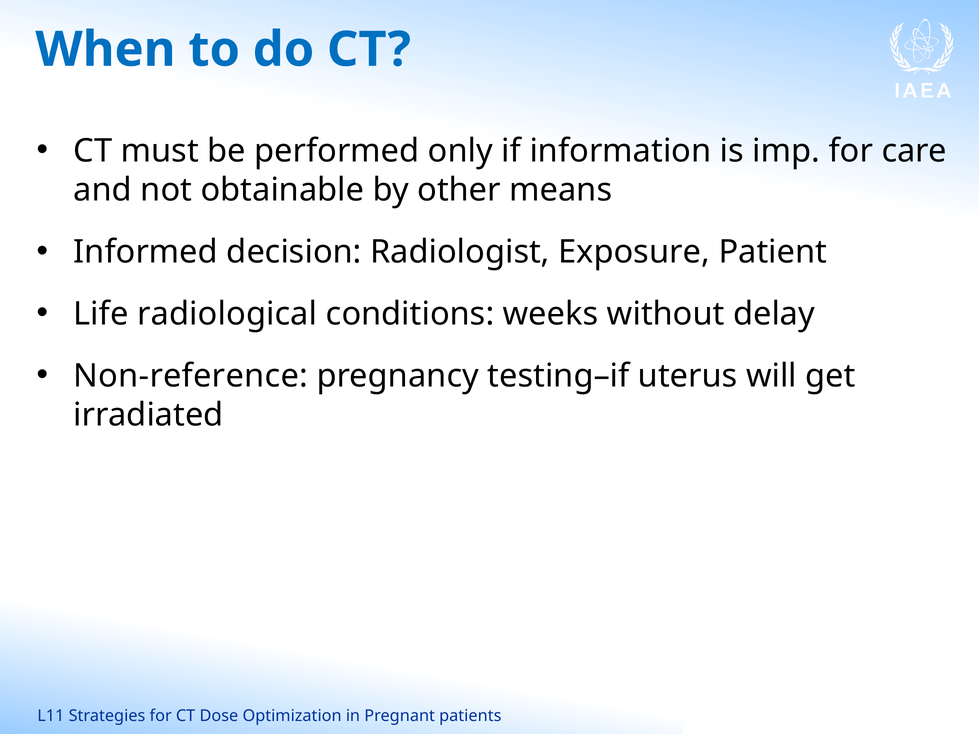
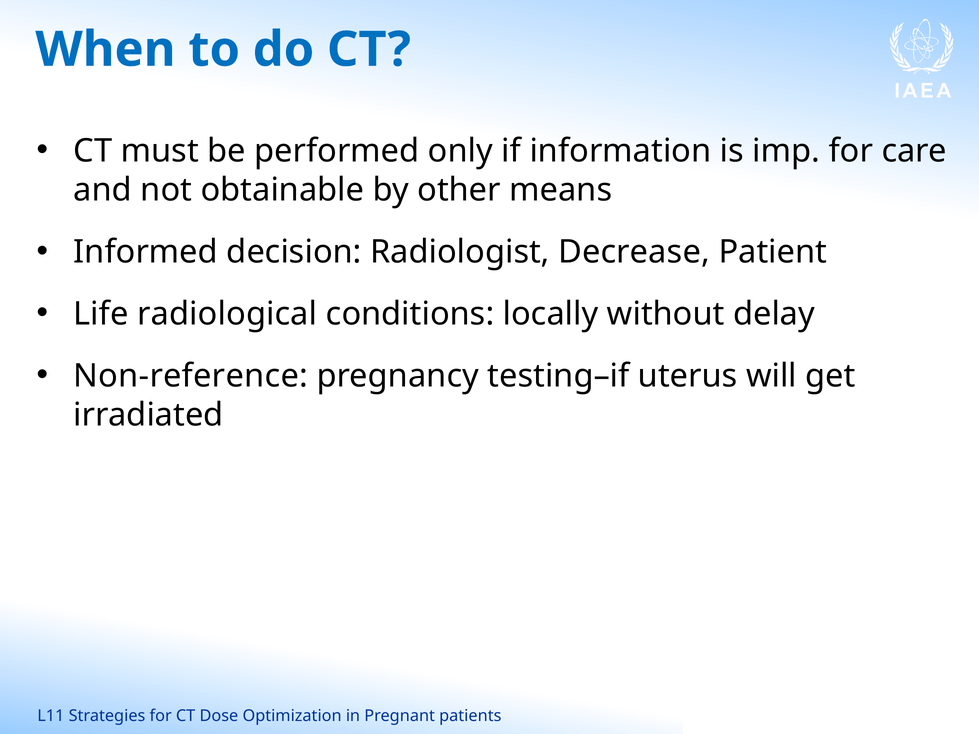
Exposure: Exposure -> Decrease
weeks: weeks -> locally
